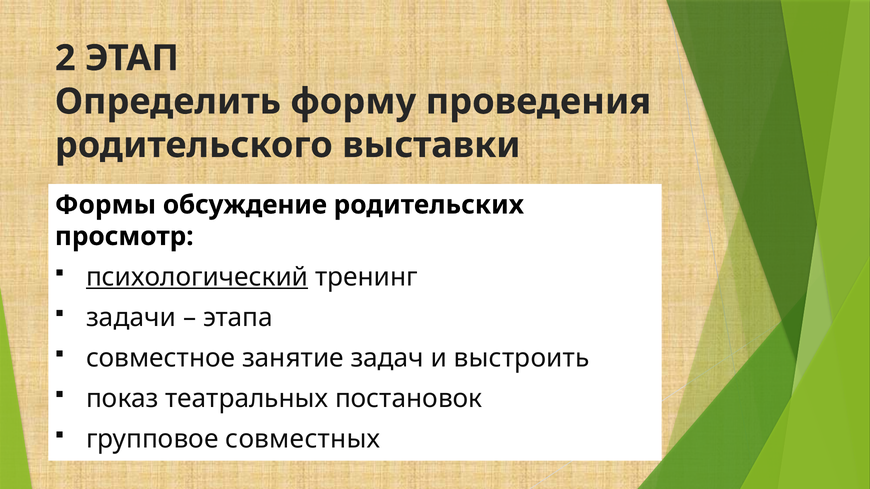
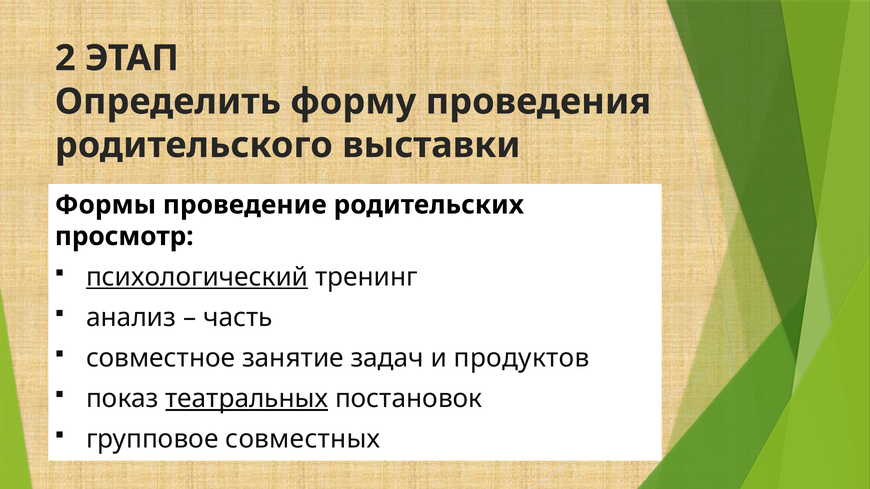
обсуждение: обсуждение -> проведение
задачи: задачи -> анализ
этапа: этапа -> часть
выстроить: выстроить -> продуктов
театральных underline: none -> present
